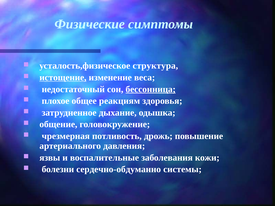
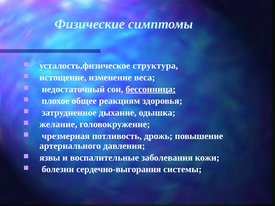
истощение underline: present -> none
общение: общение -> желание
сердечно-обдуманно: сердечно-обдуманно -> сердечно-выгорания
